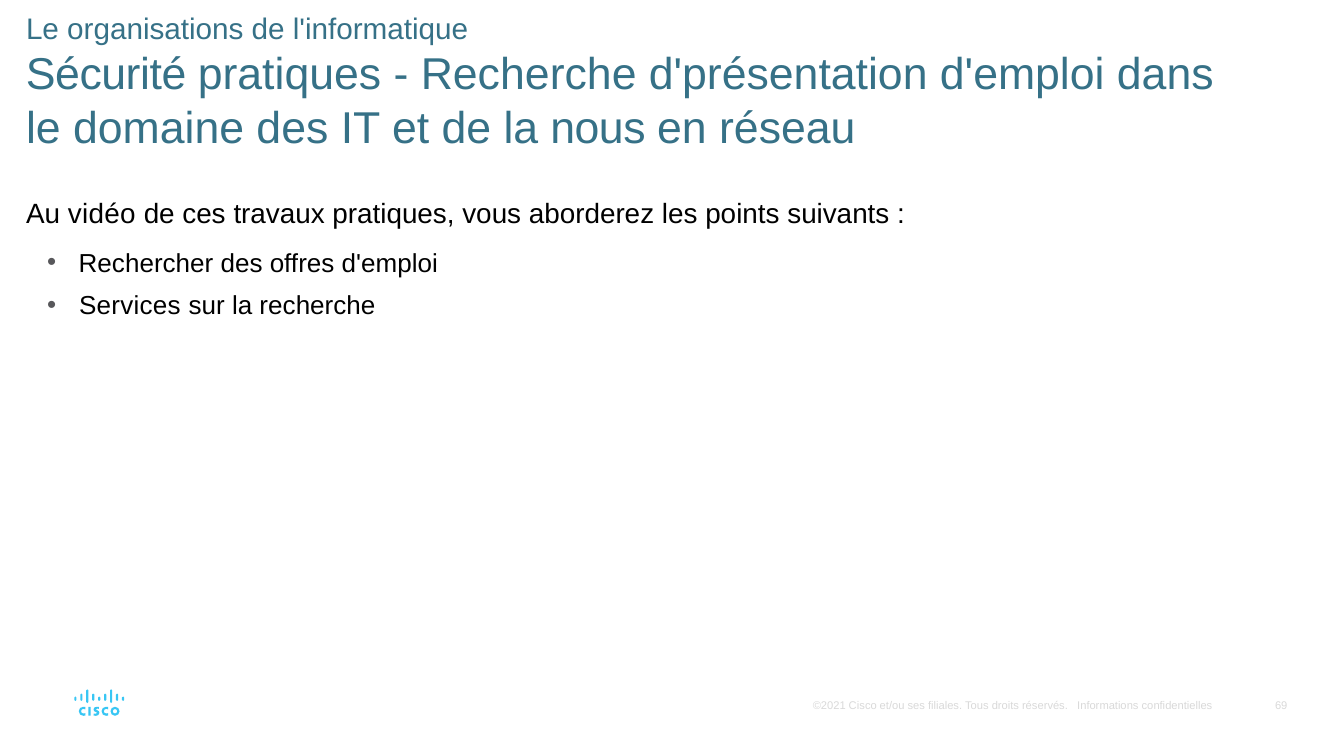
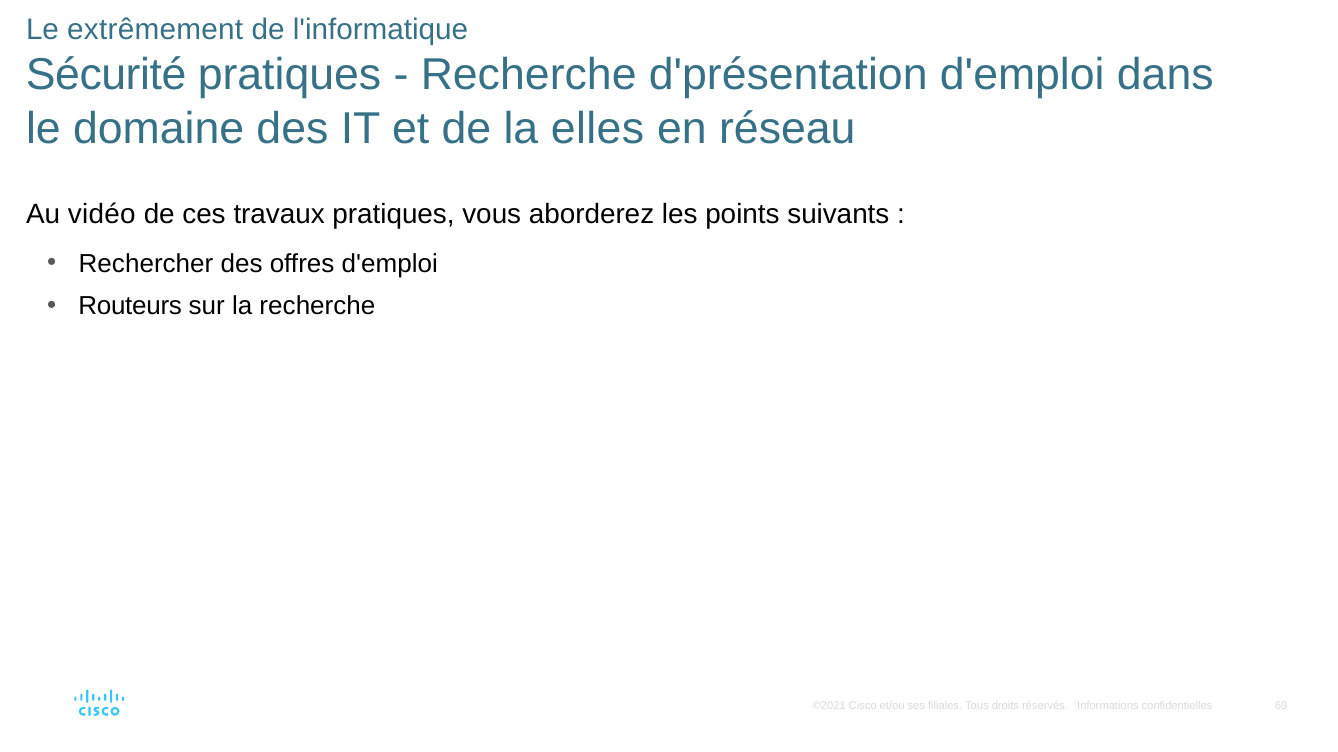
organisations: organisations -> extrêmement
nous: nous -> elles
Services: Services -> Routeurs
